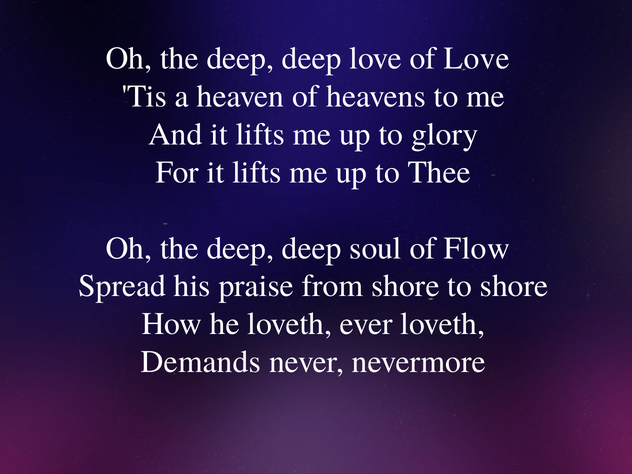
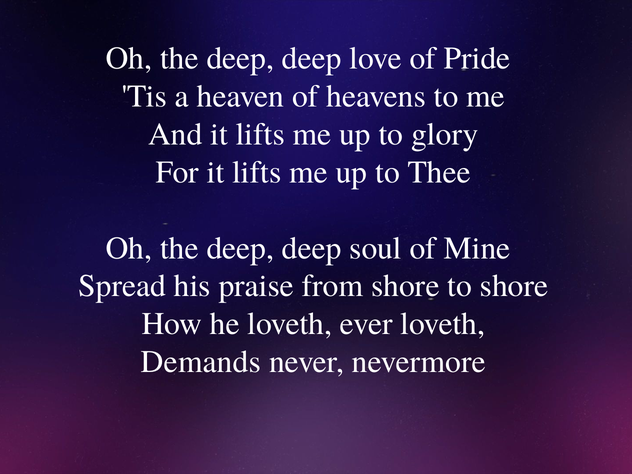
of Love: Love -> Pride
Flow: Flow -> Mine
